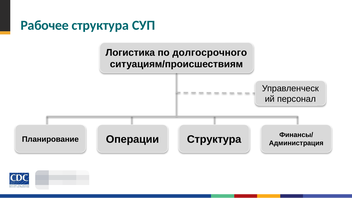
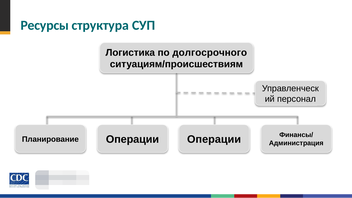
Рабочее: Рабочее -> Ресурсы
Операции Структура: Структура -> Операции
